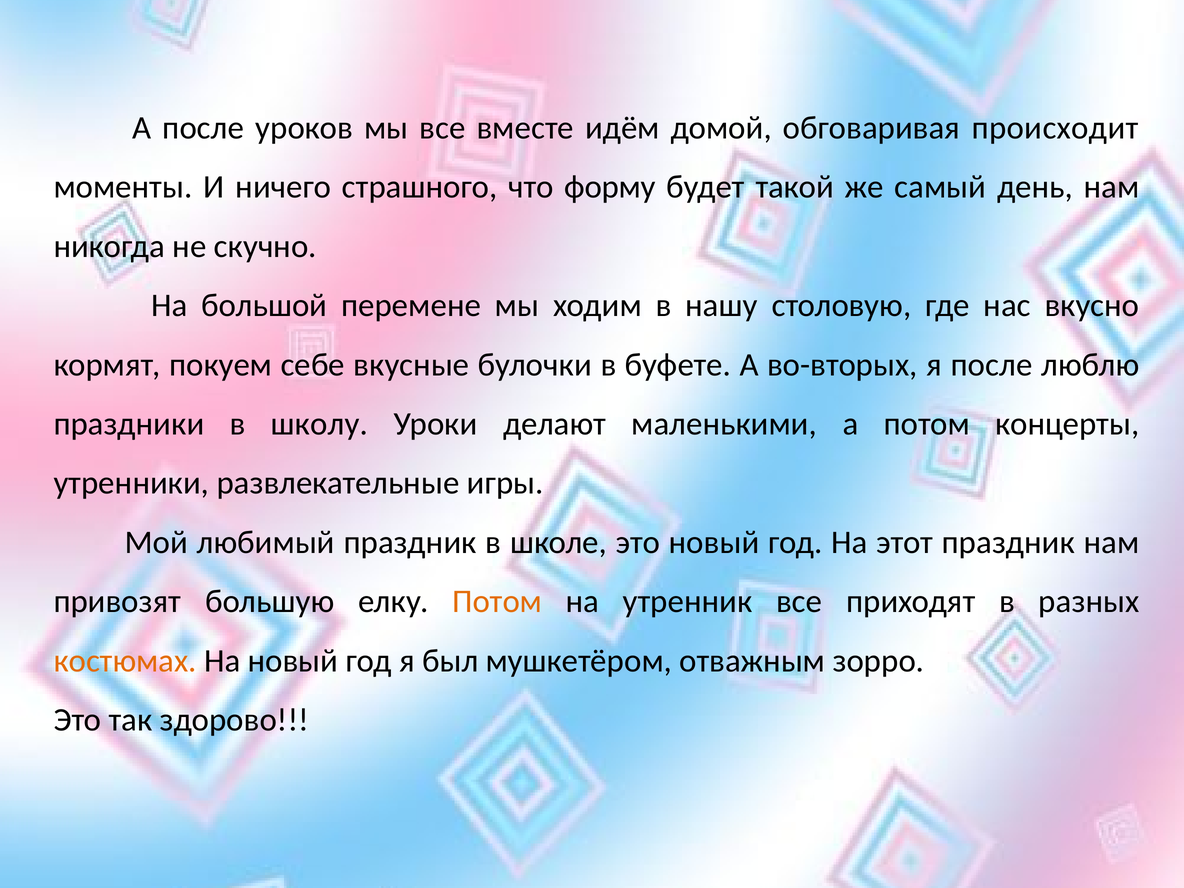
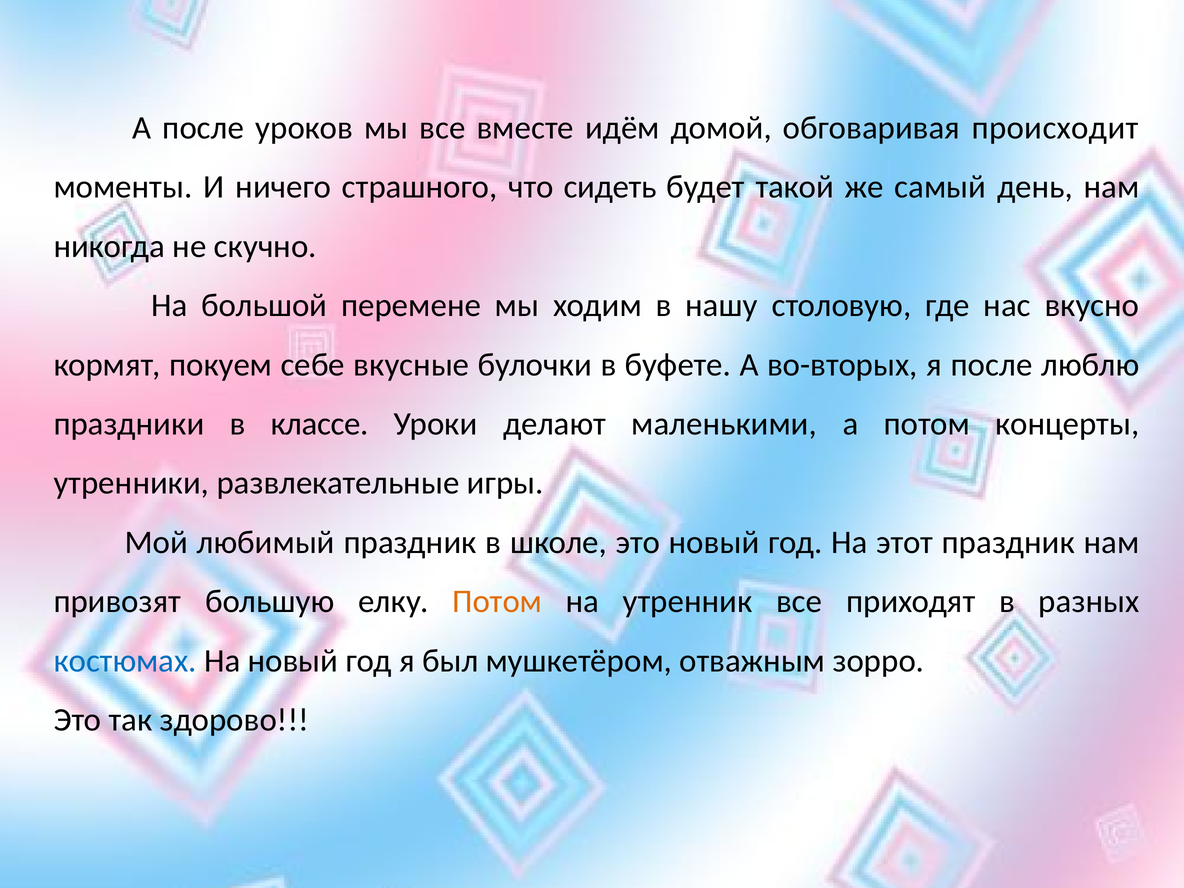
форму: форму -> сидеть
школу: школу -> классе
костюмах colour: orange -> blue
